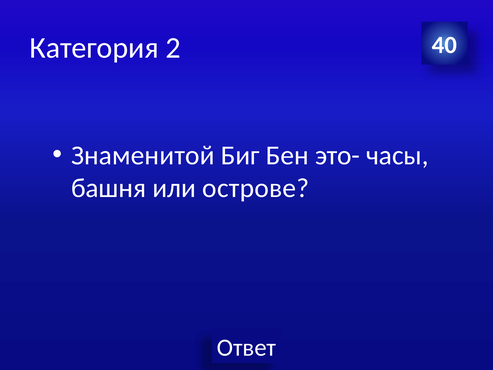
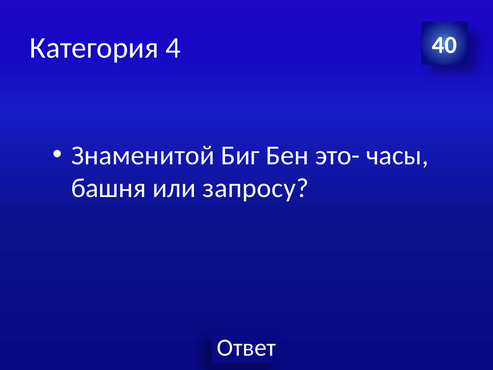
2: 2 -> 4
острове: острове -> запросу
